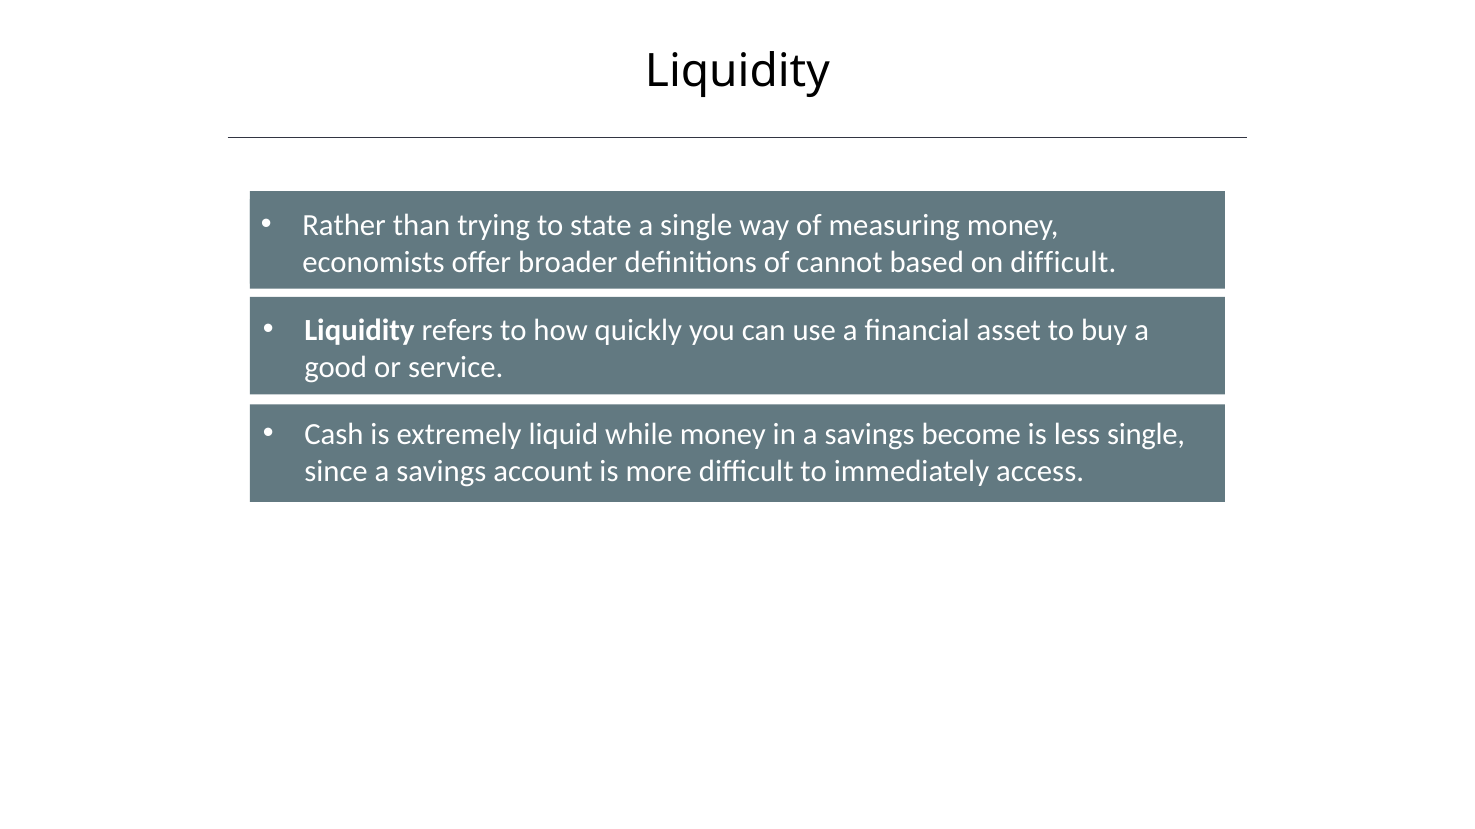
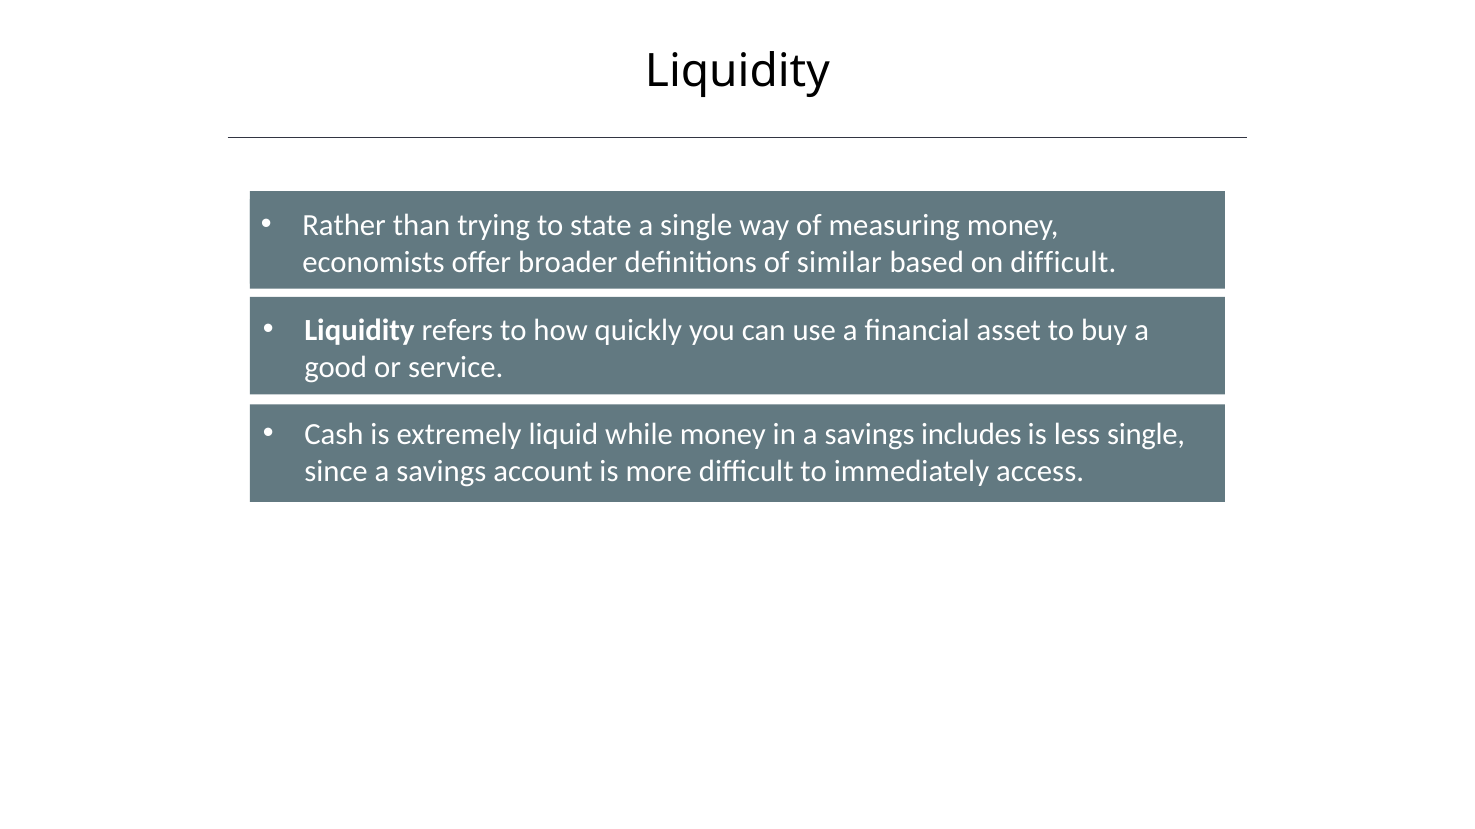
cannot: cannot -> similar
become: become -> includes
